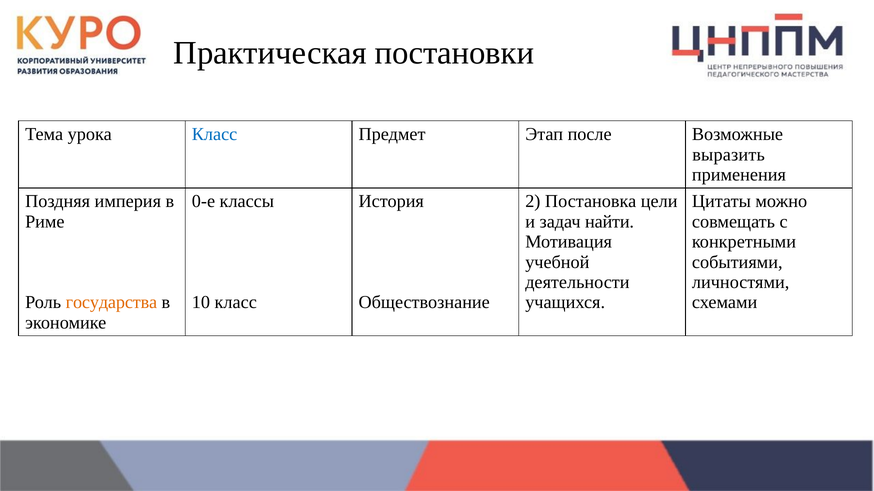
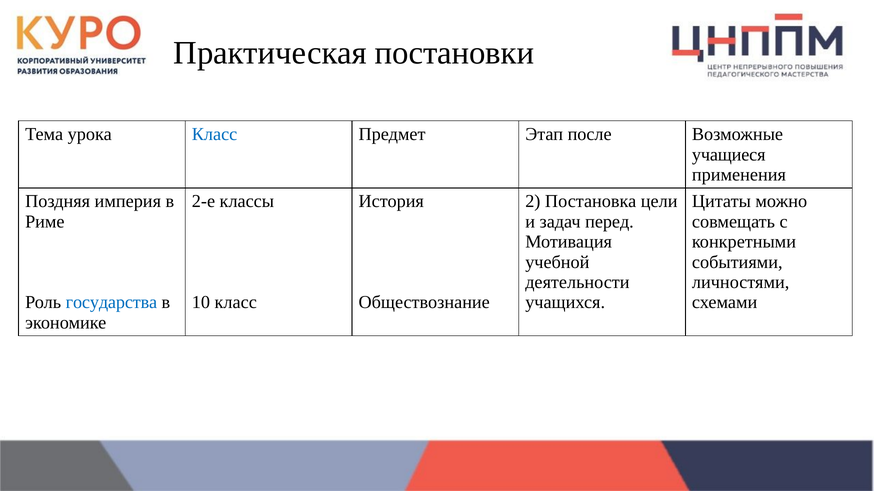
выразить: выразить -> учащиеся
0-е: 0-е -> 2-е
найти: найти -> перед
государства colour: orange -> blue
